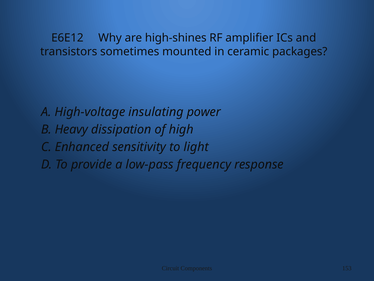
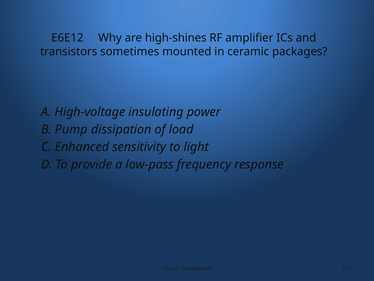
Heavy: Heavy -> Pump
high: high -> load
